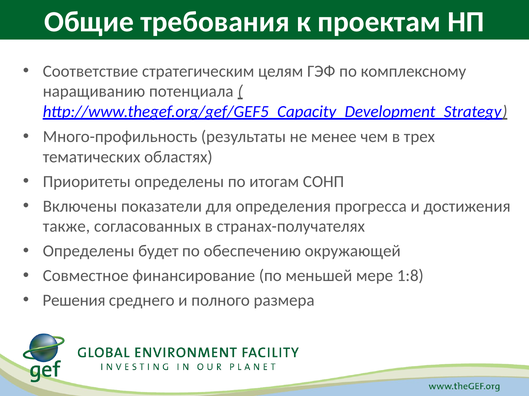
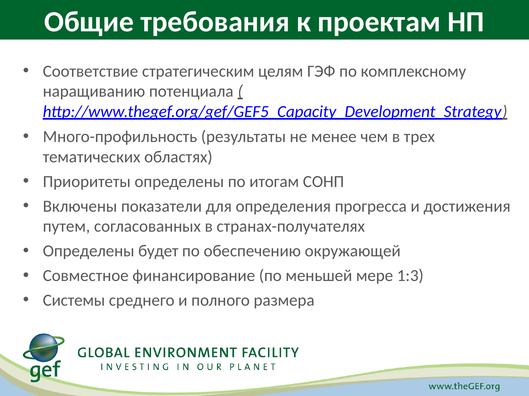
также: также -> путем
1:8: 1:8 -> 1:3
Решения: Решения -> Системы
